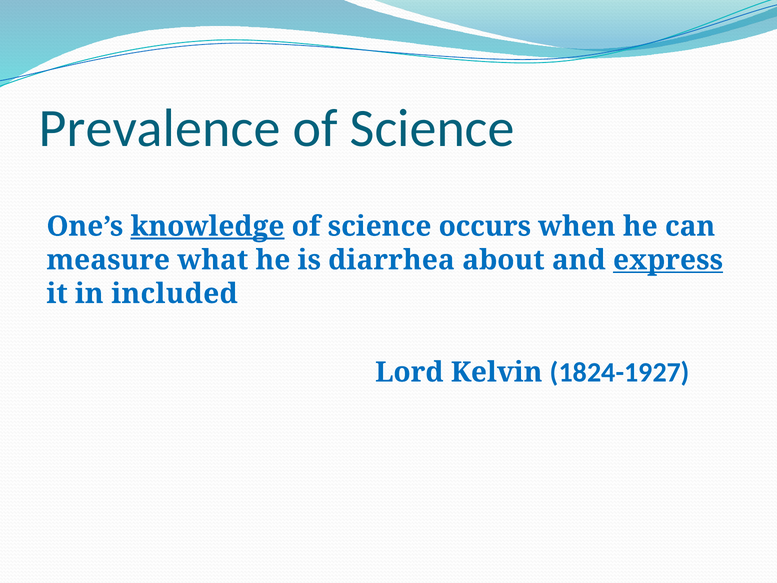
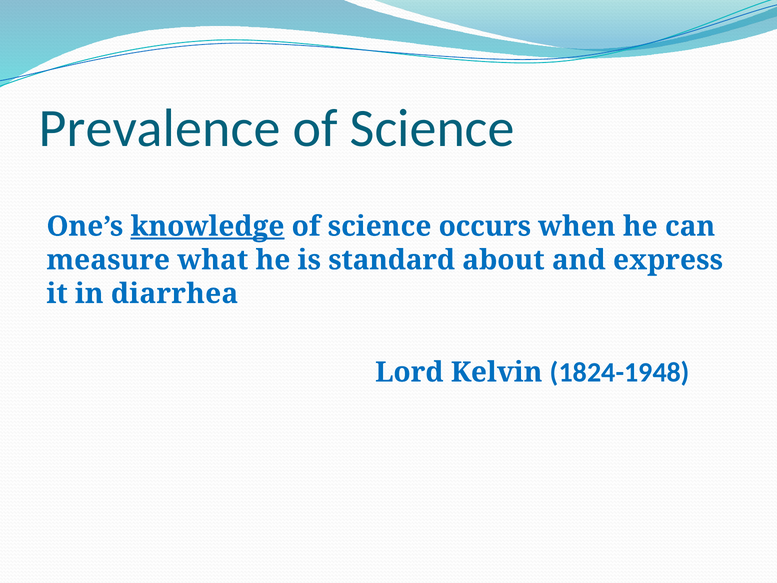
diarrhea: diarrhea -> standard
express underline: present -> none
included: included -> diarrhea
1824-1927: 1824-1927 -> 1824-1948
